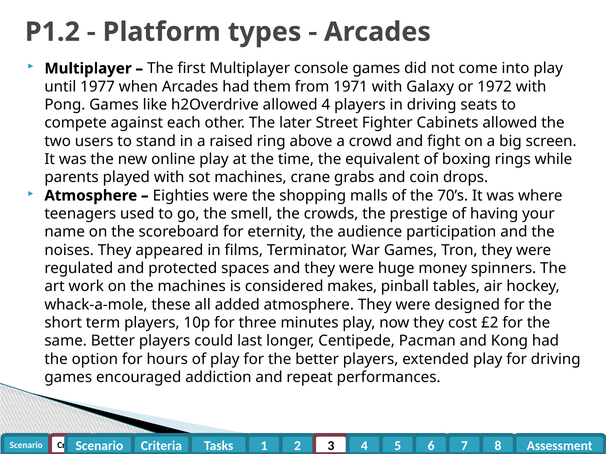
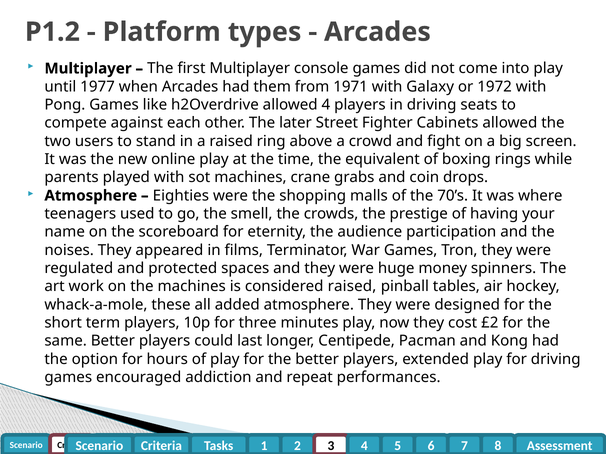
considered makes: makes -> raised
